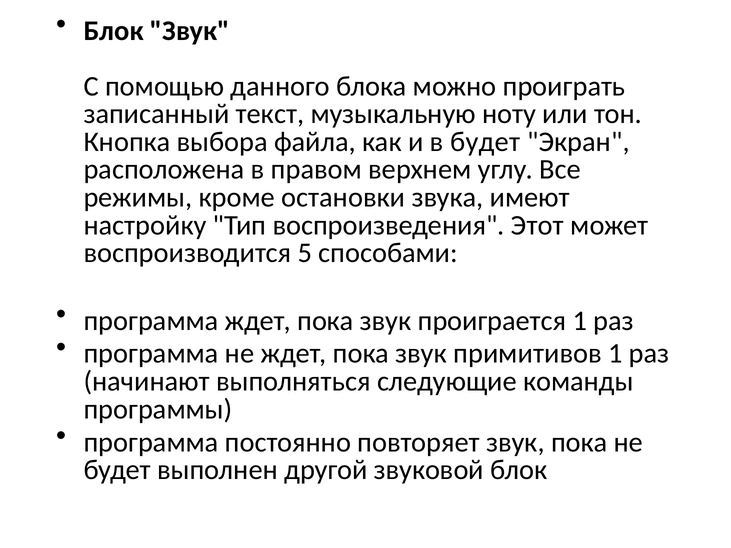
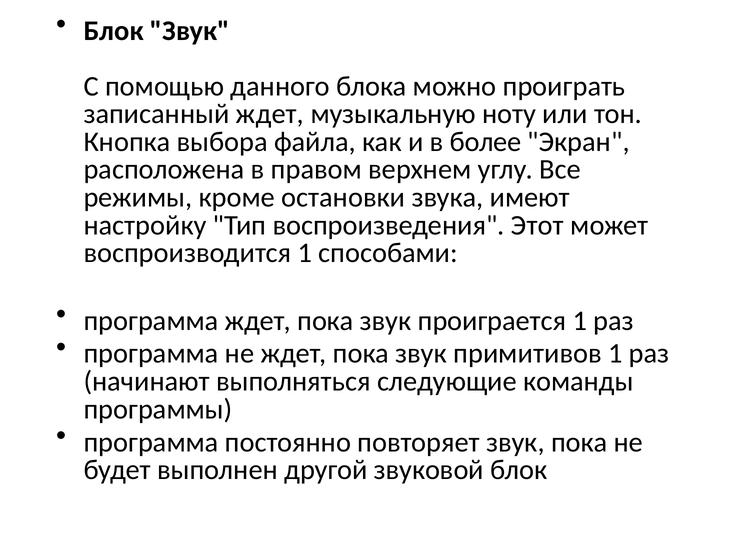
записанный текст: текст -> ждет
в будет: будет -> более
воспроизводится 5: 5 -> 1
